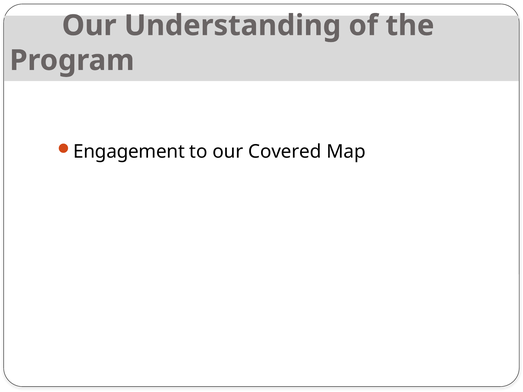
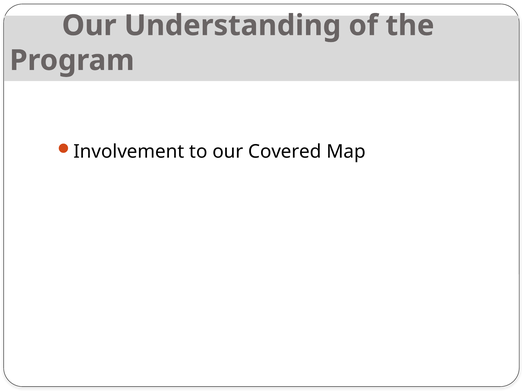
Engagement: Engagement -> Involvement
